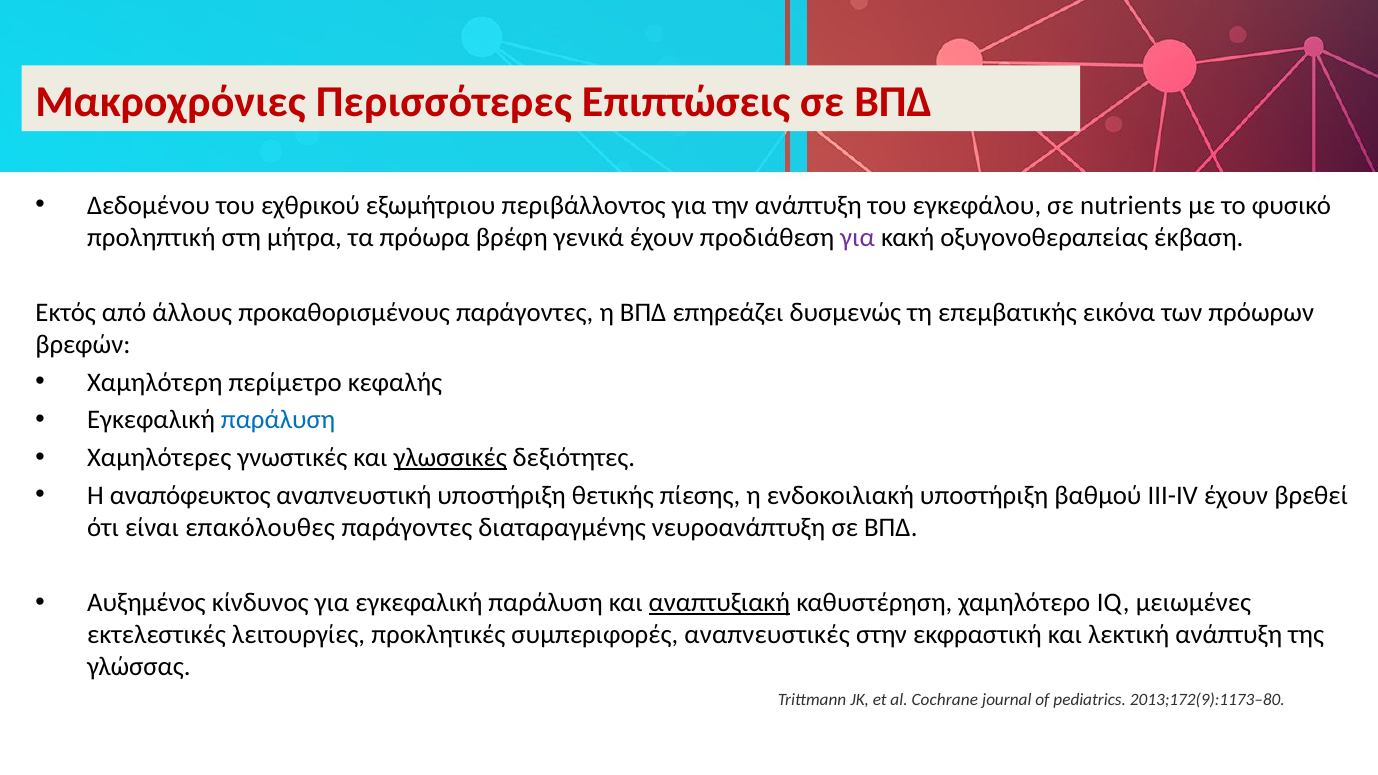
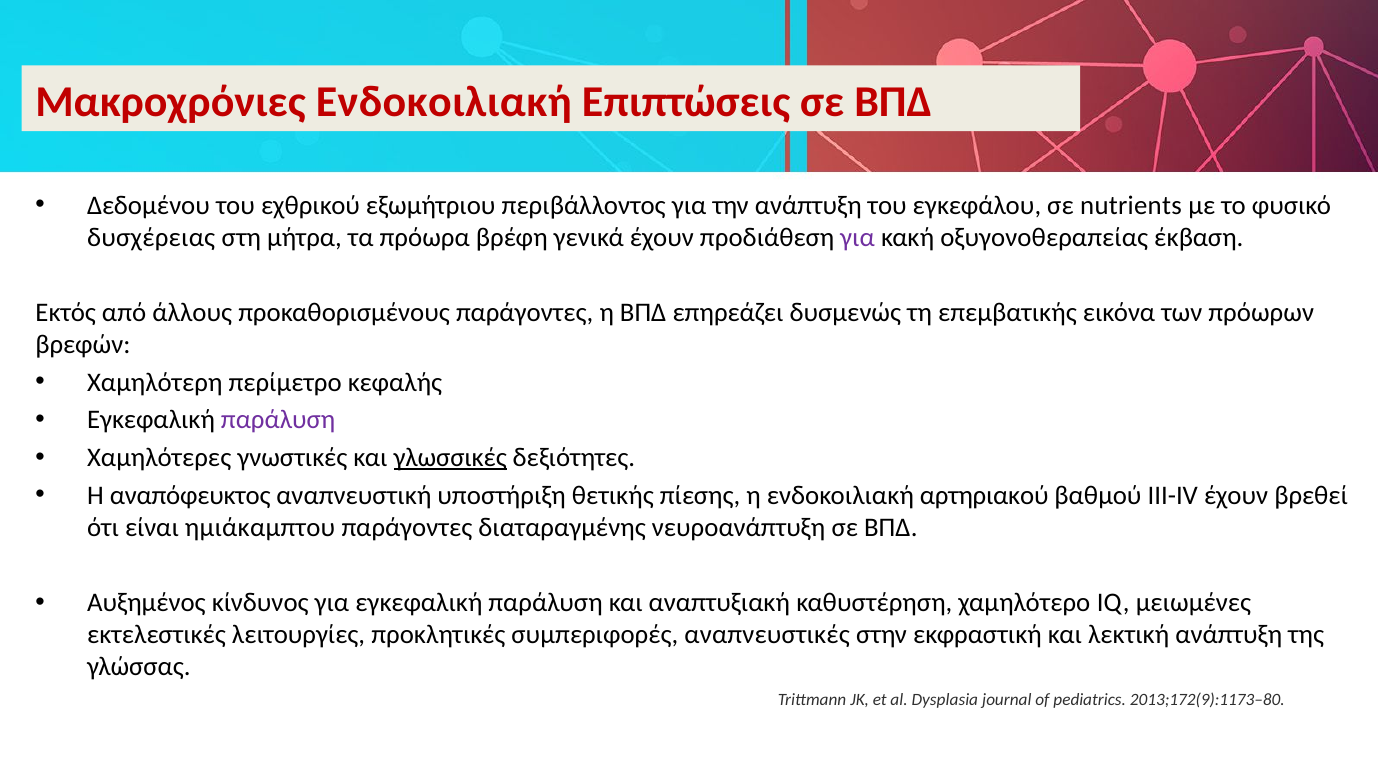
Μακροχρόνιες Περισσότερες: Περισσότερες -> Ενδοκοιλιακή
προληπτική: προληπτική -> δυσχέρειας
παράλυση at (278, 420) colour: blue -> purple
ενδοκοιλιακή υποστήριξη: υποστήριξη -> αρτηριακού
επακόλουθες: επακόλουθες -> ημιάκαμπτου
αναπτυξιακή underline: present -> none
Cochrane: Cochrane -> Dysplasia
